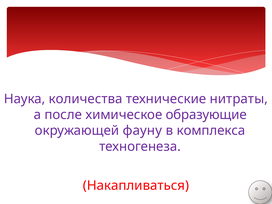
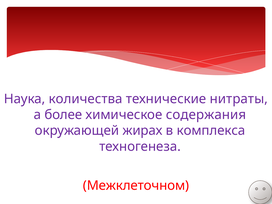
после: после -> более
образующие: образующие -> содержания
фауну: фауну -> жирах
Накапливаться: Накапливаться -> Межклеточном
